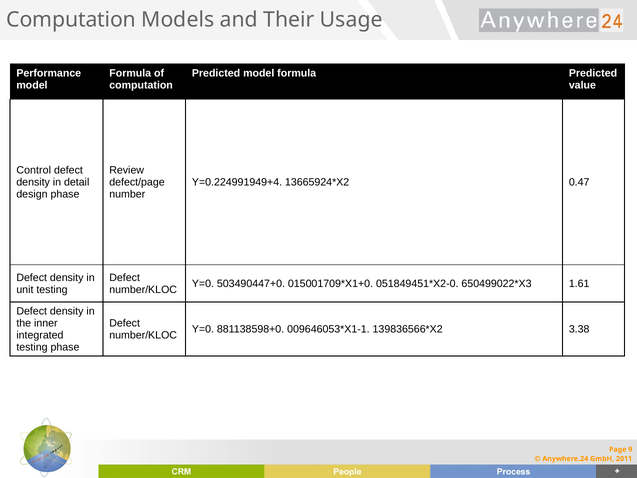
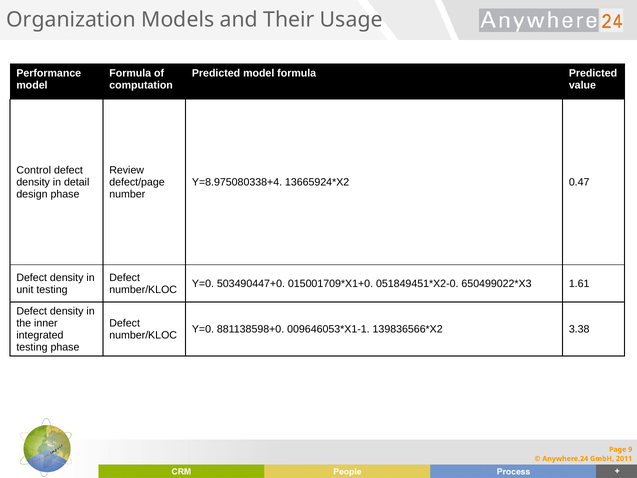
Computation at (71, 20): Computation -> Organization
Y=0.224991949+4: Y=0.224991949+4 -> Y=8.975080338+4
